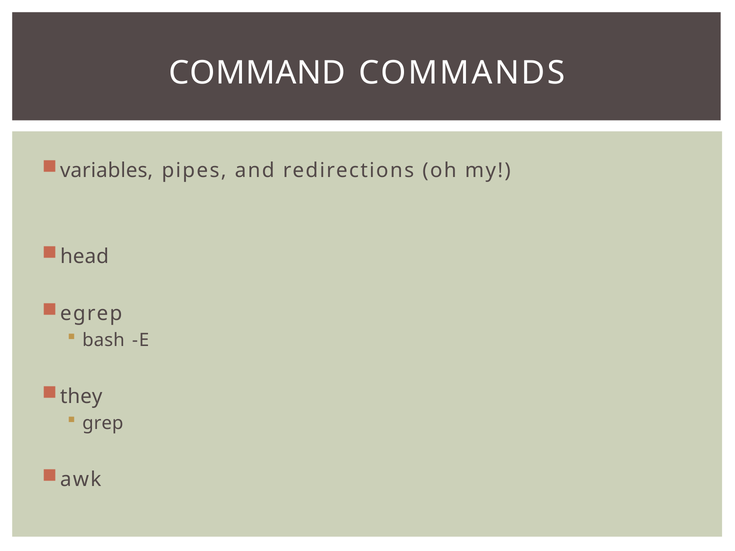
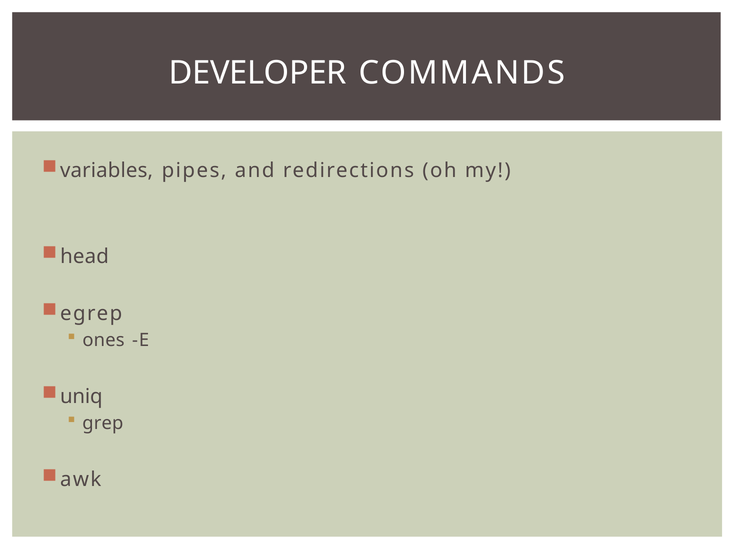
COMMAND: COMMAND -> DEVELOPER
bash: bash -> ones
they: they -> uniq
